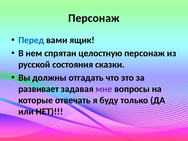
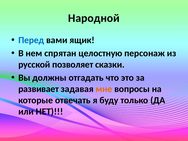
Персонаж at (94, 18): Персонаж -> Народной
состояния: состояния -> позволяет
мне colour: purple -> orange
